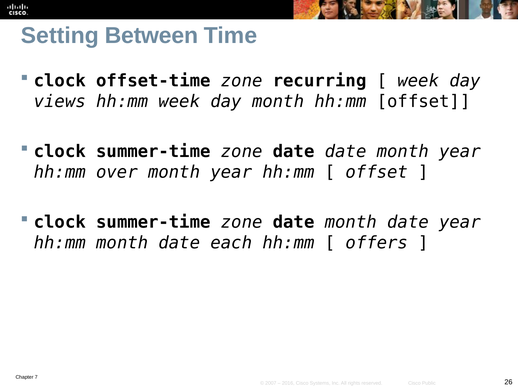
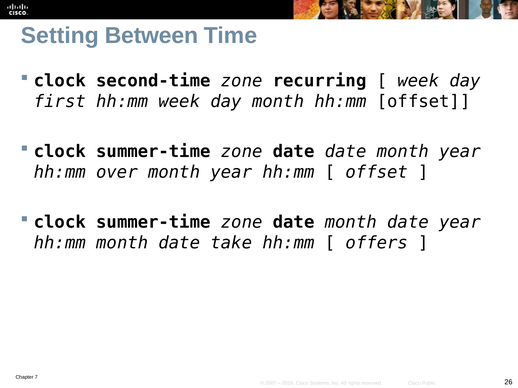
offset-time: offset-time -> second-time
views: views -> first
each: each -> take
